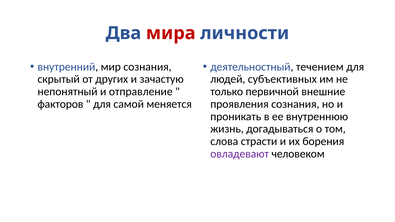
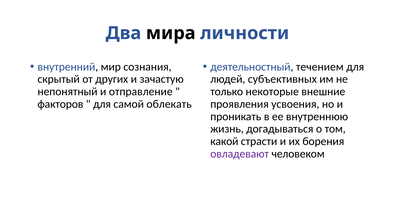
мира colour: red -> black
первичной: первичной -> некоторые
меняется: меняется -> облекать
проявления сознания: сознания -> усвоения
слова: слова -> какой
